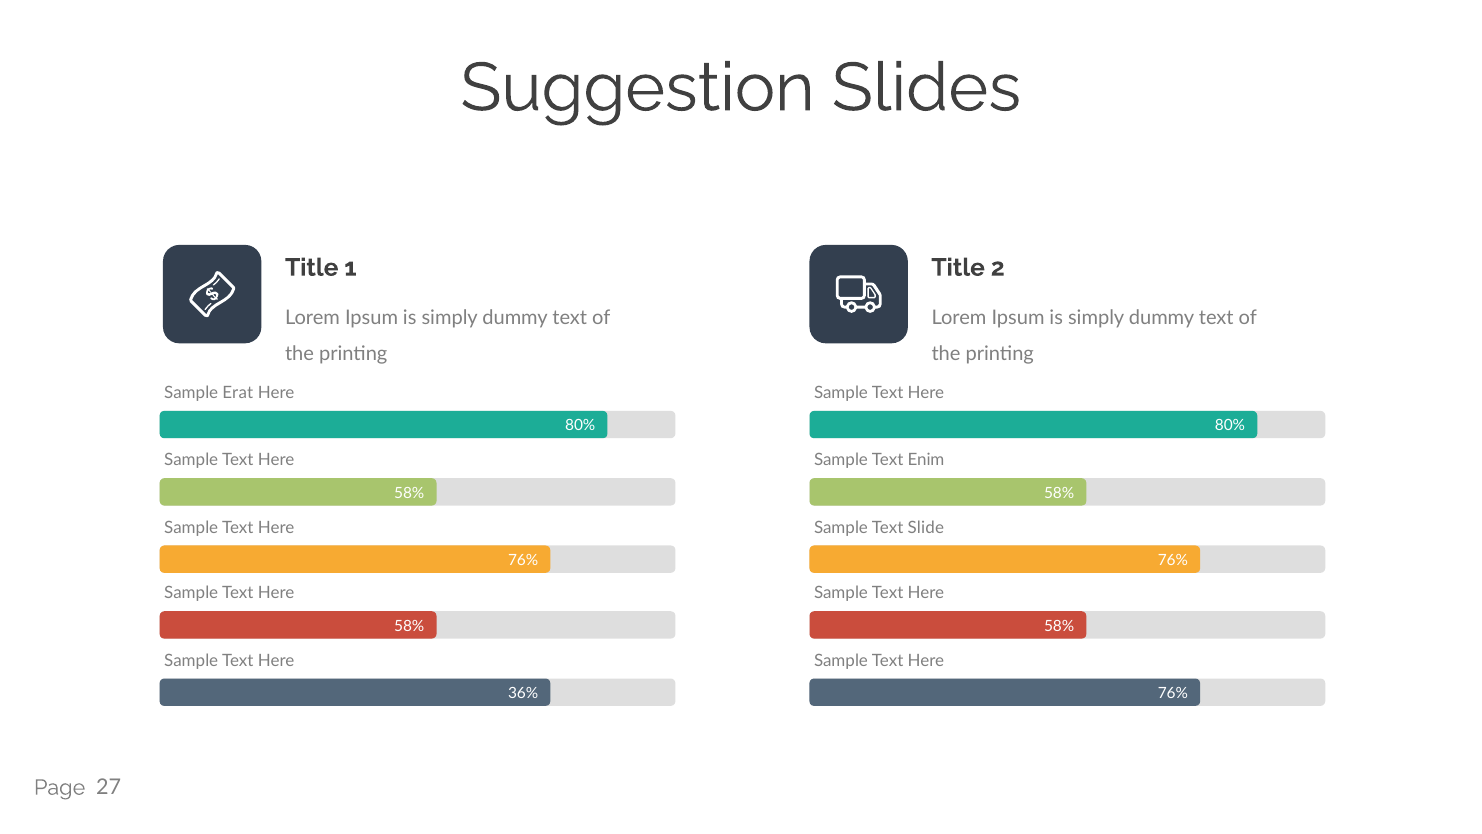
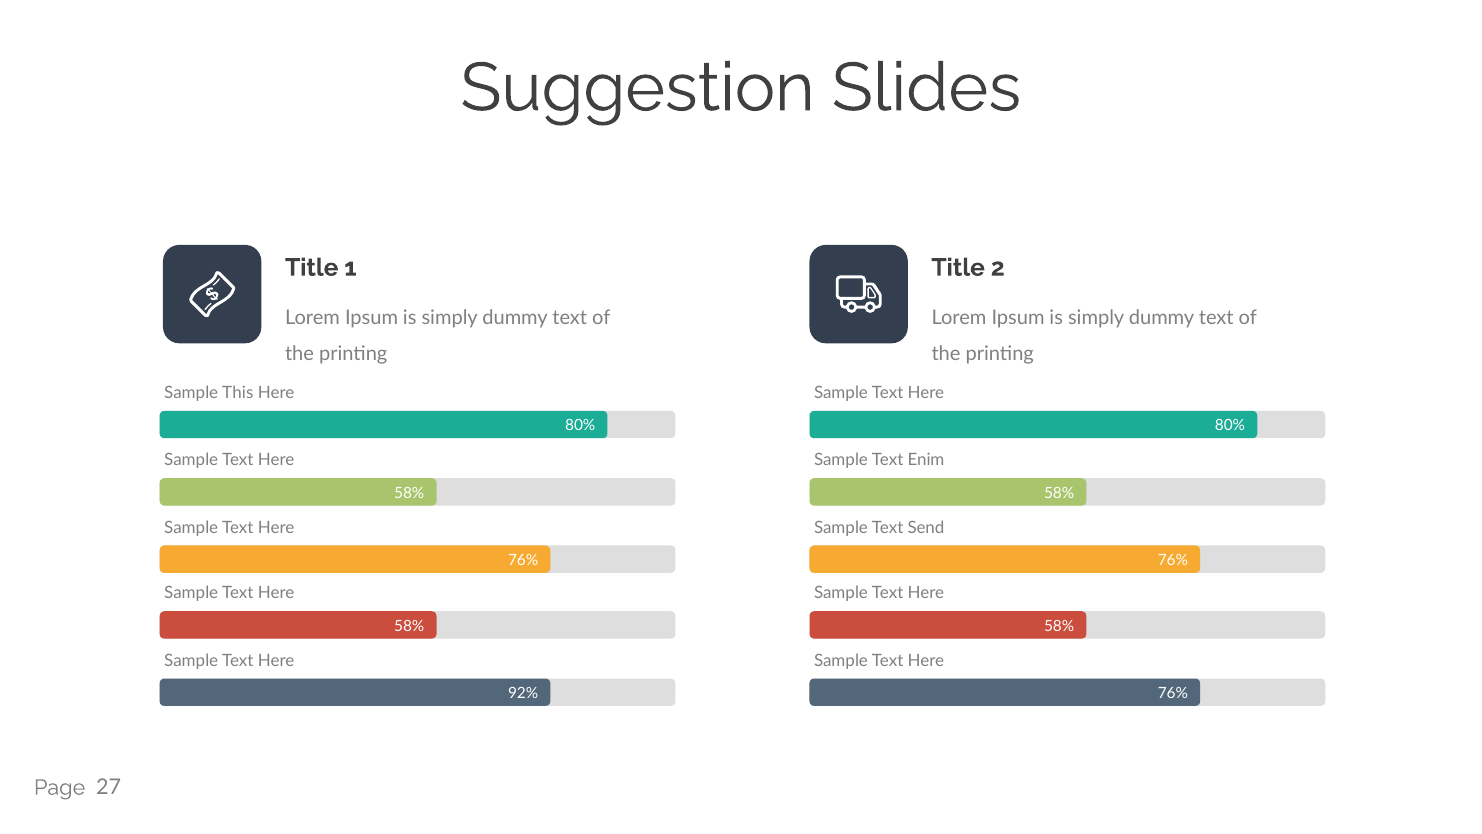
Erat: Erat -> This
Slide: Slide -> Send
36%: 36% -> 92%
